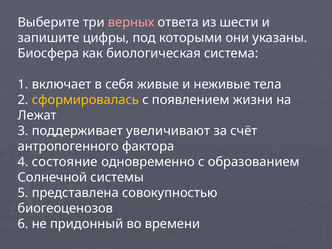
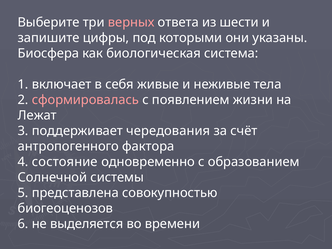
сформировалась colour: yellow -> pink
увеличивают: увеличивают -> чередования
придонный: придонный -> выделяется
